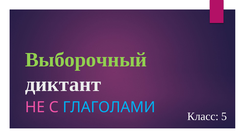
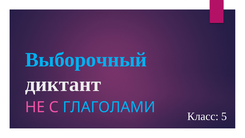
Выборочный colour: light green -> light blue
